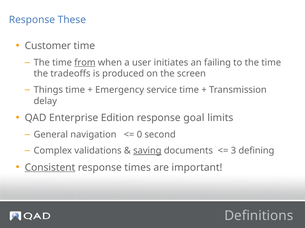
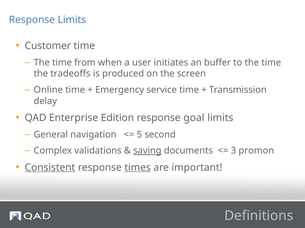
Response These: These -> Limits
from underline: present -> none
failing: failing -> buffer
Things: Things -> Online
0: 0 -> 5
defining: defining -> promon
times underline: none -> present
